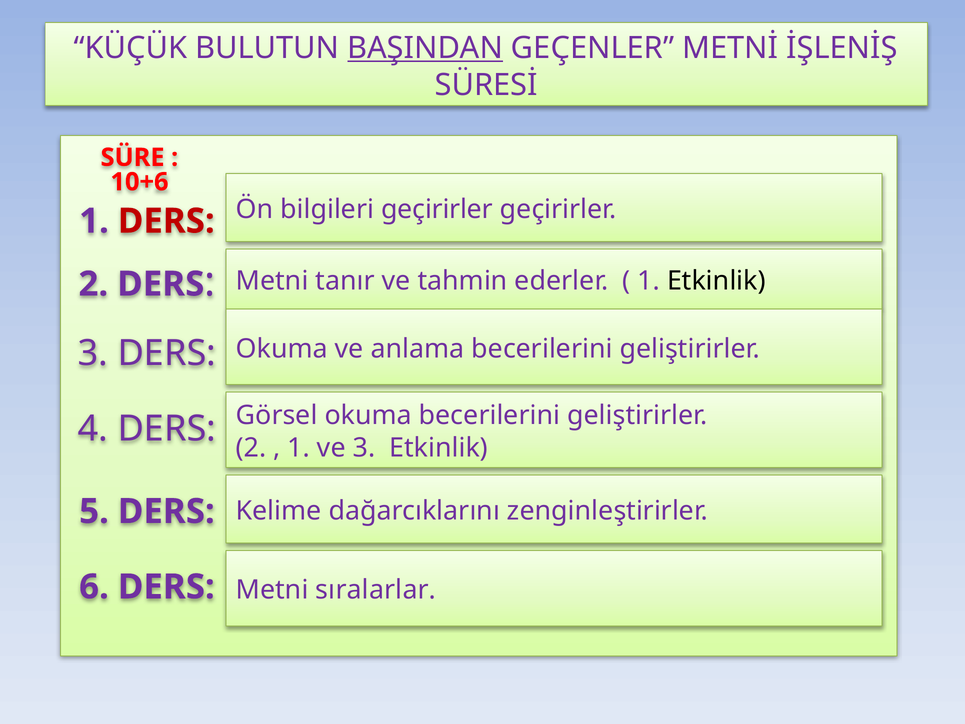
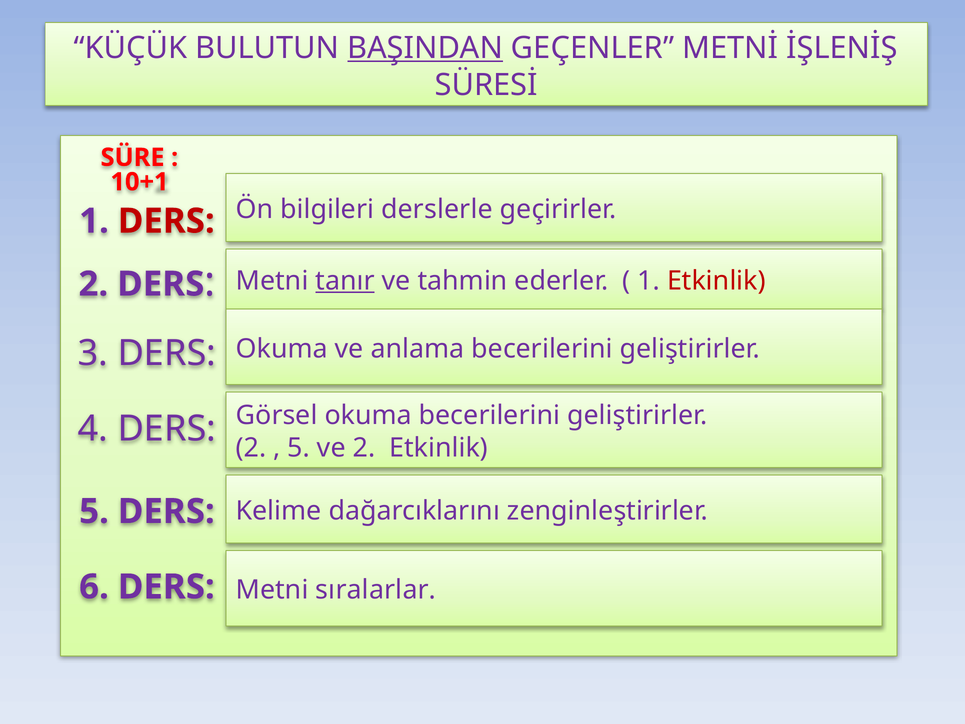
10+6: 10+6 -> 10+1
bilgileri geçirirler: geçirirler -> derslerle
tanır underline: none -> present
Etkinlik at (716, 281) colour: black -> red
1 at (299, 448): 1 -> 5
ve 3: 3 -> 2
